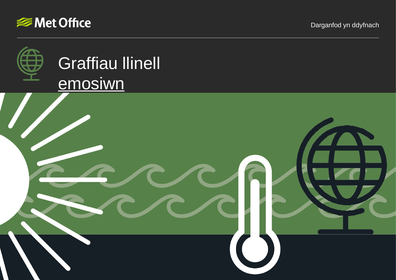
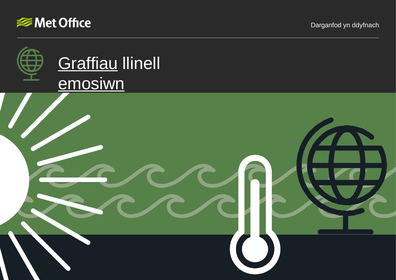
Graffiau underline: none -> present
